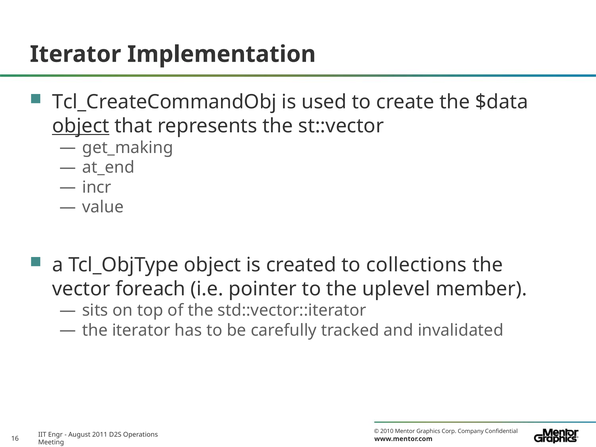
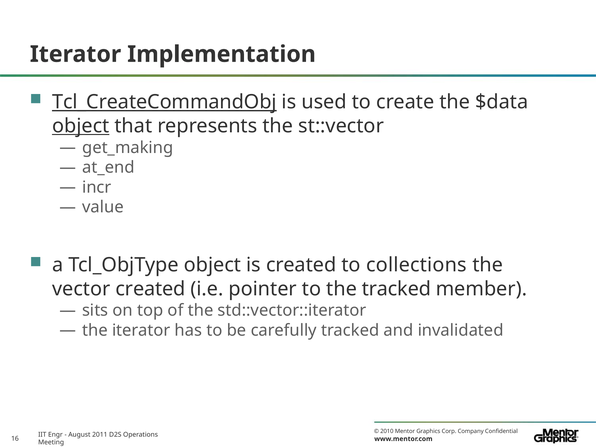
Tcl_CreateCommandObj underline: none -> present
vector foreach: foreach -> created
the uplevel: uplevel -> tracked
